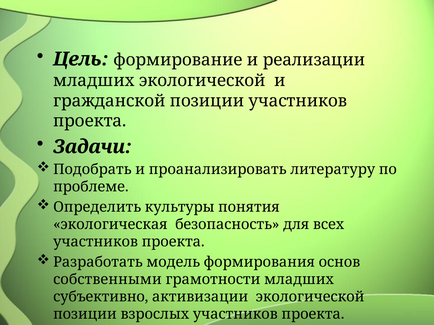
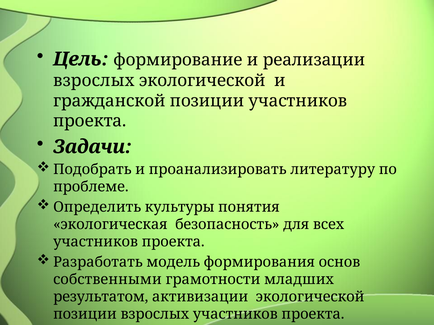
младших at (94, 81): младших -> взрослых
субъективно: субъективно -> результатом
